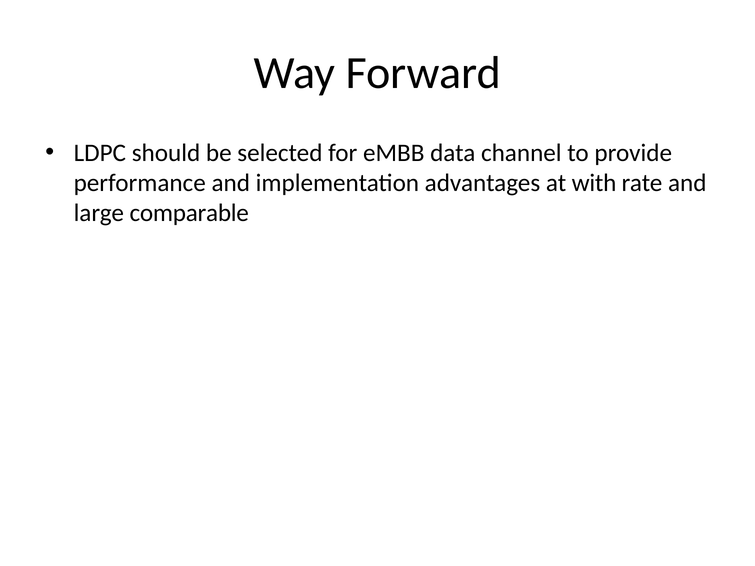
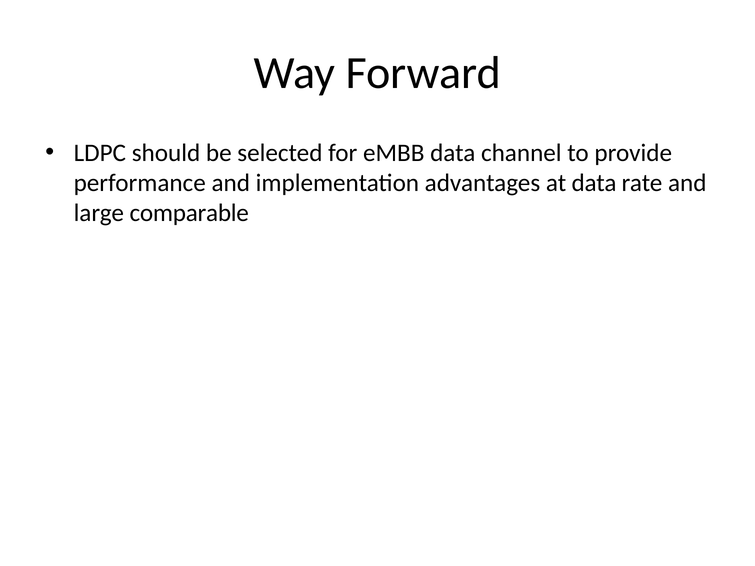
at with: with -> data
